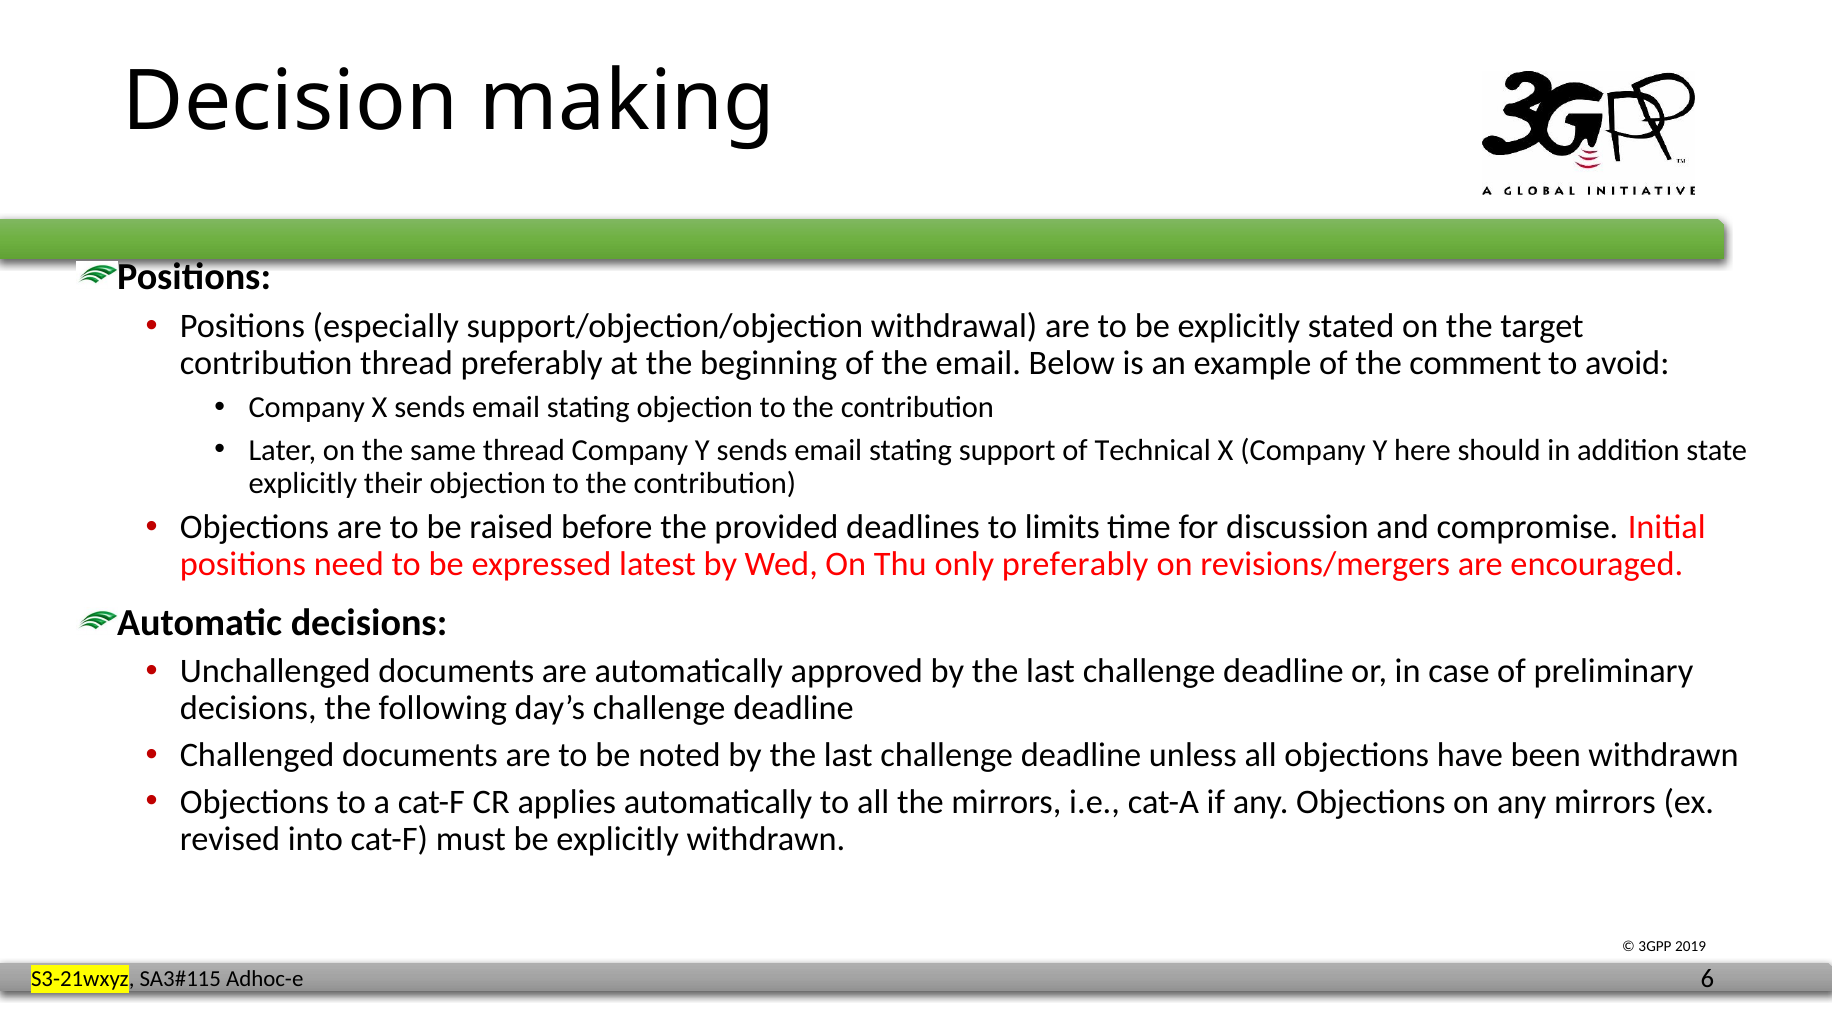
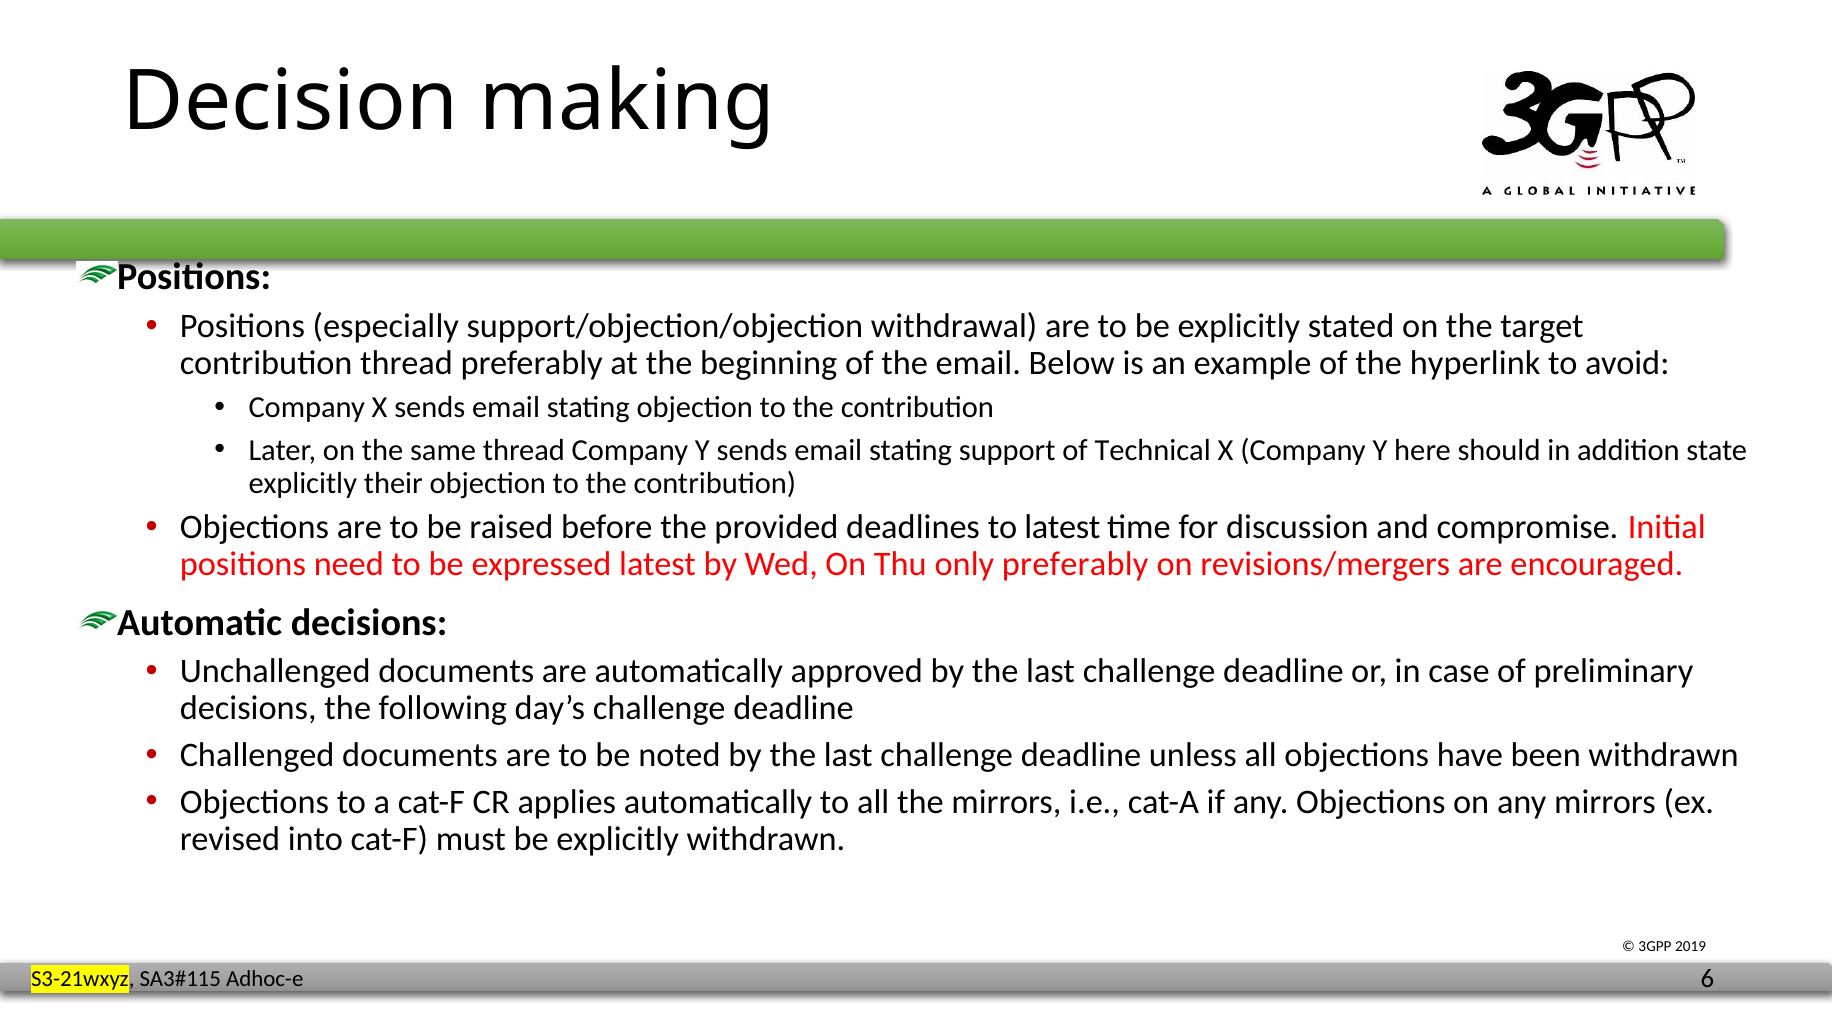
comment: comment -> hyperlink
to limits: limits -> latest
